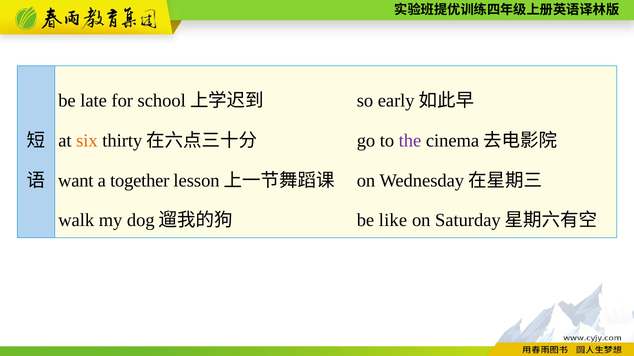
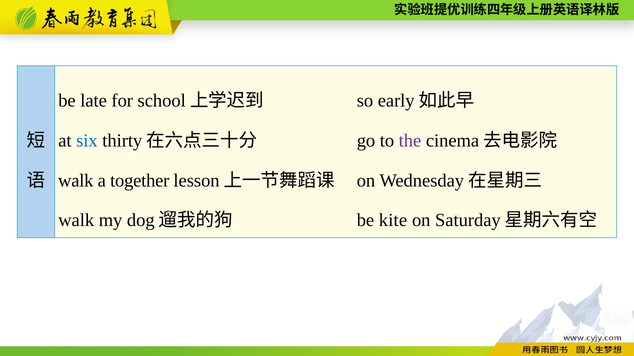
six colour: orange -> blue
want at (76, 181): want -> walk
like: like -> kite
